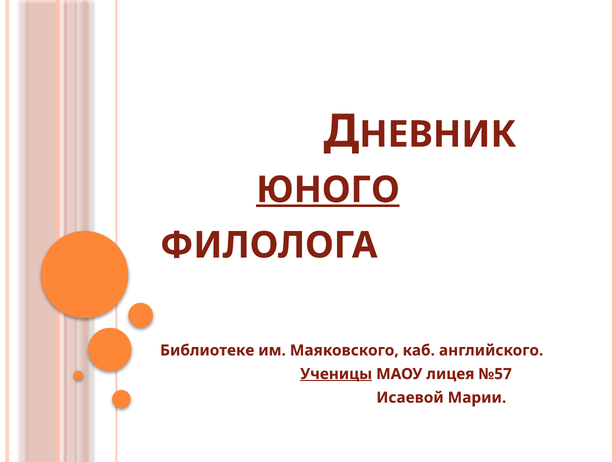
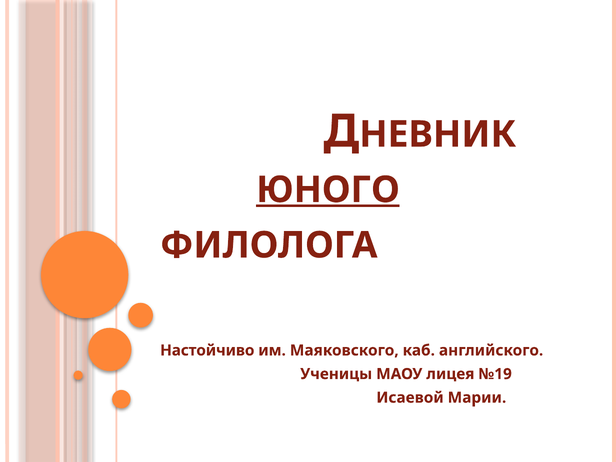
Библиотеке: Библиотеке -> Настойчиво
Ученицы underline: present -> none
№57: №57 -> №19
